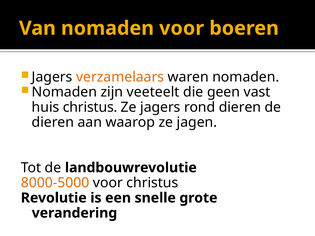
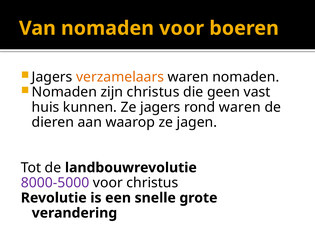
zijn veeteelt: veeteelt -> christus
huis christus: christus -> kunnen
rond dieren: dieren -> waren
8000-5000 colour: orange -> purple
